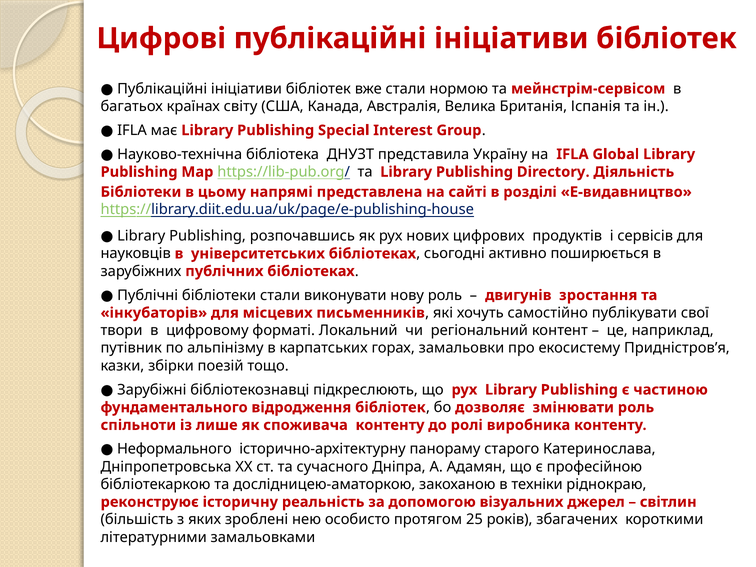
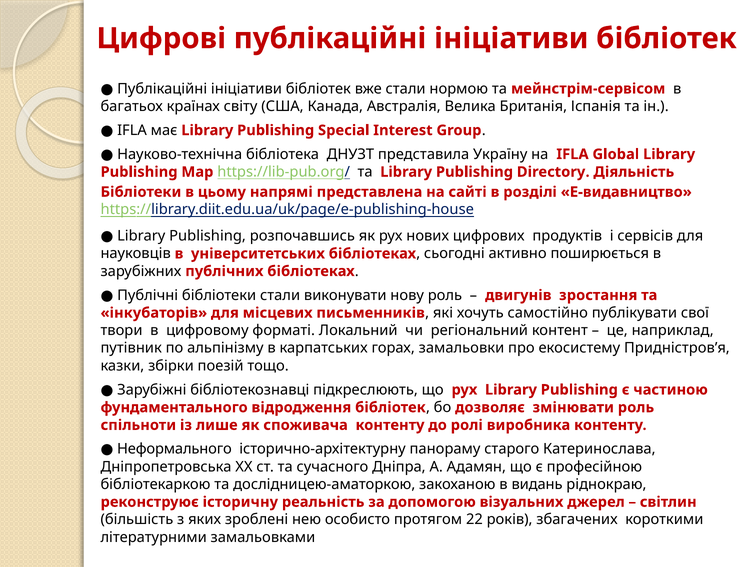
техніки: техніки -> видань
25: 25 -> 22
